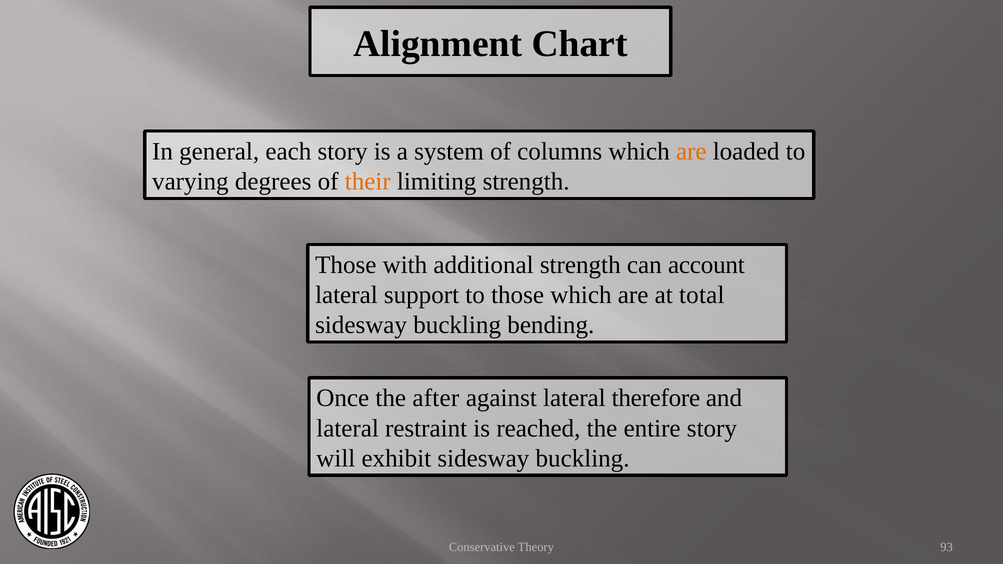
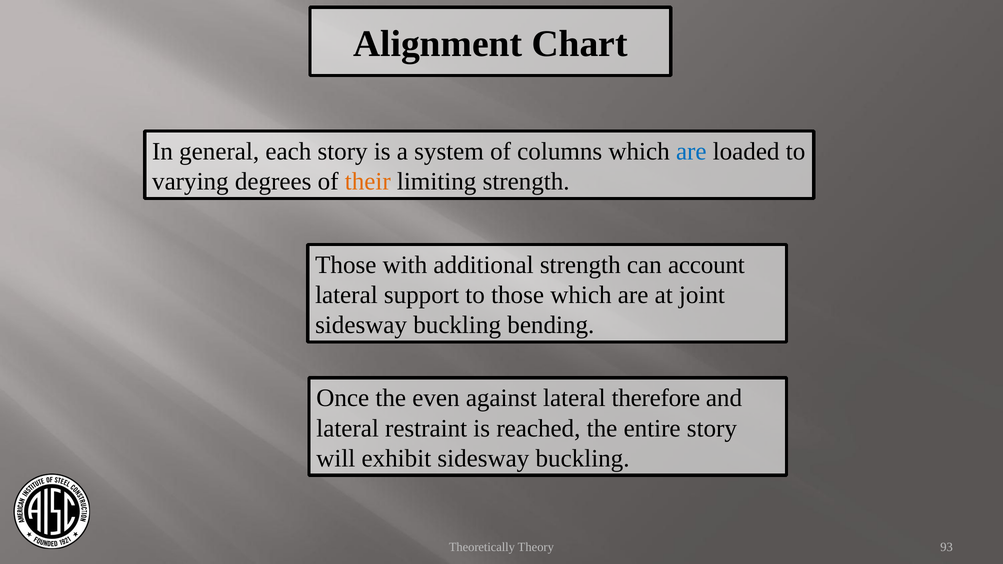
are at (691, 151) colour: orange -> blue
total: total -> joint
after: after -> even
Conservative: Conservative -> Theoretically
